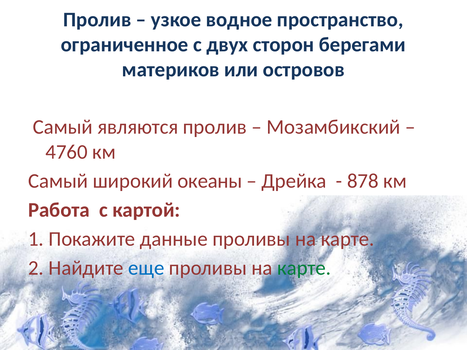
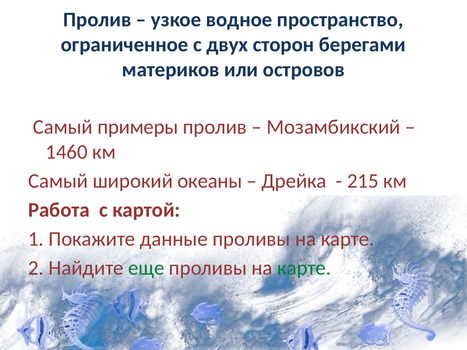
являются: являются -> примеры
4760: 4760 -> 1460
878: 878 -> 215
еще colour: blue -> green
